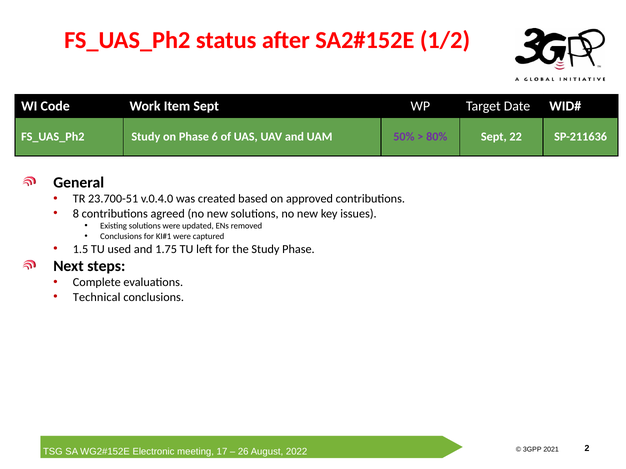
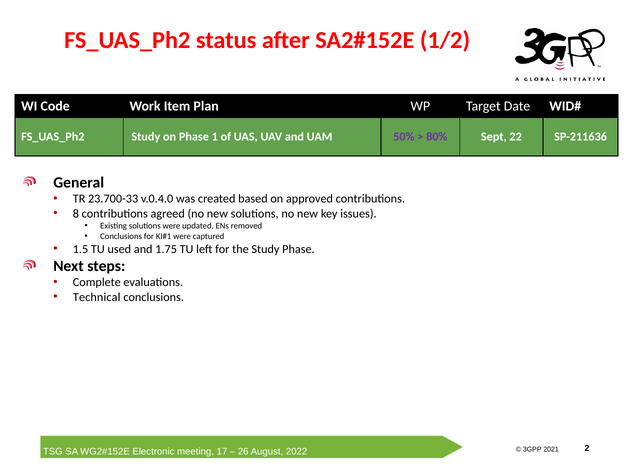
Item Sept: Sept -> Plan
6: 6 -> 1
23.700-51: 23.700-51 -> 23.700-33
